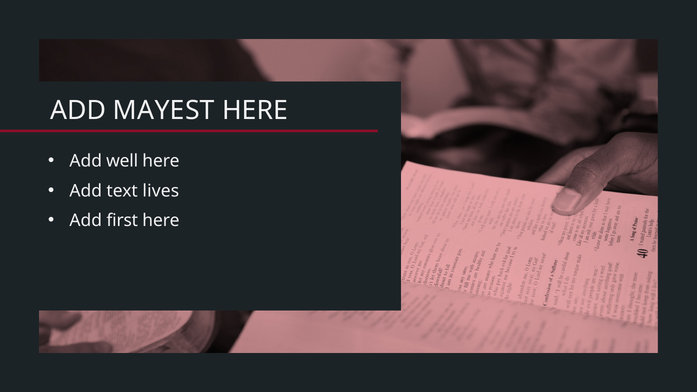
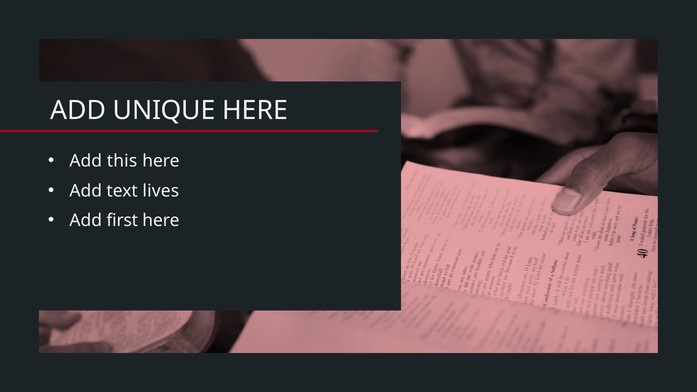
MAYEST: MAYEST -> UNIQUE
well: well -> this
